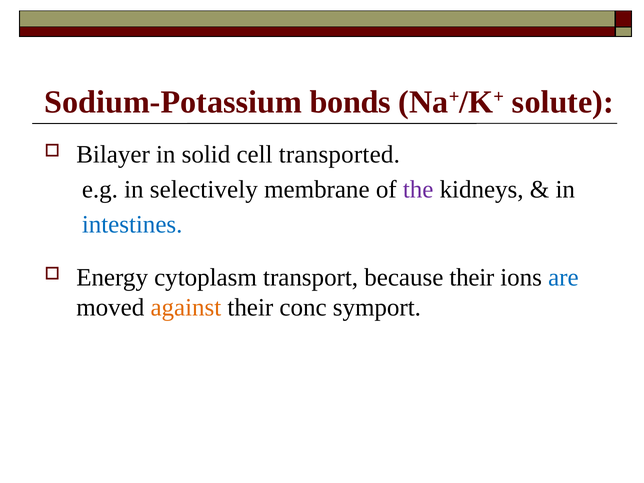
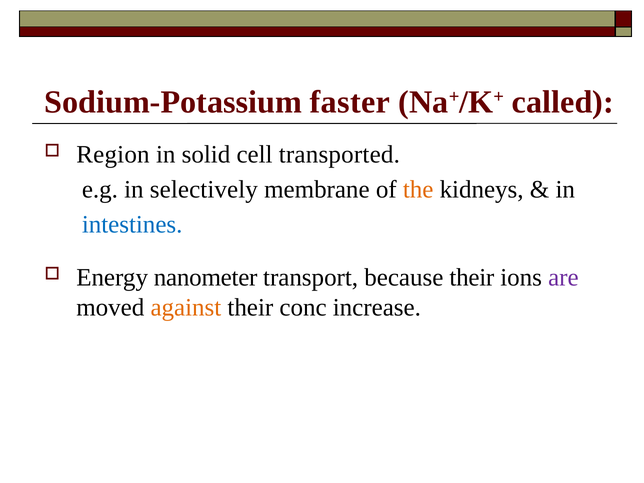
bonds: bonds -> faster
solute: solute -> called
Bilayer: Bilayer -> Region
the colour: purple -> orange
cytoplasm: cytoplasm -> nanometer
are colour: blue -> purple
symport: symport -> increase
